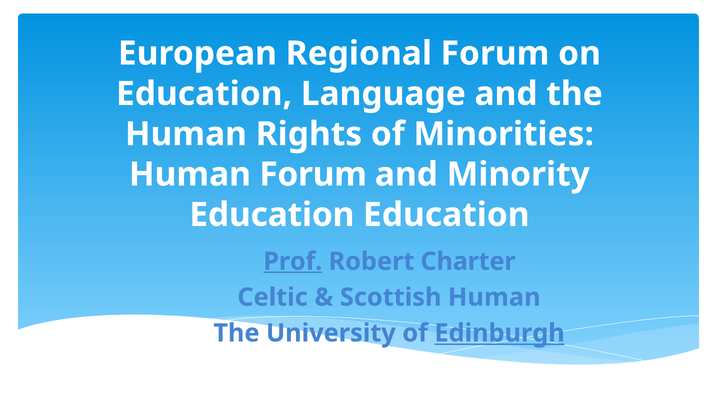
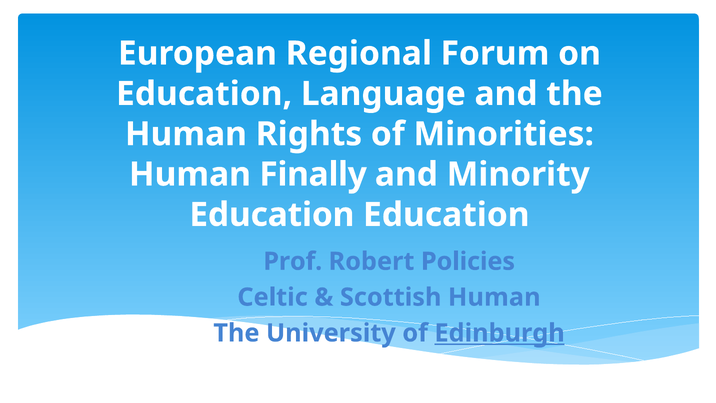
Human Forum: Forum -> Finally
Prof underline: present -> none
Charter: Charter -> Policies
